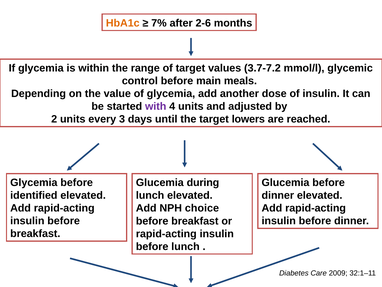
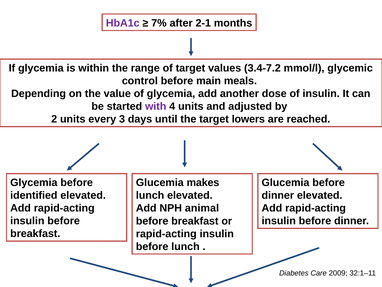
HbA1c colour: orange -> purple
2-6: 2-6 -> 2-1
3.7-7.2: 3.7-7.2 -> 3.4-7.2
during: during -> makes
choice: choice -> animal
